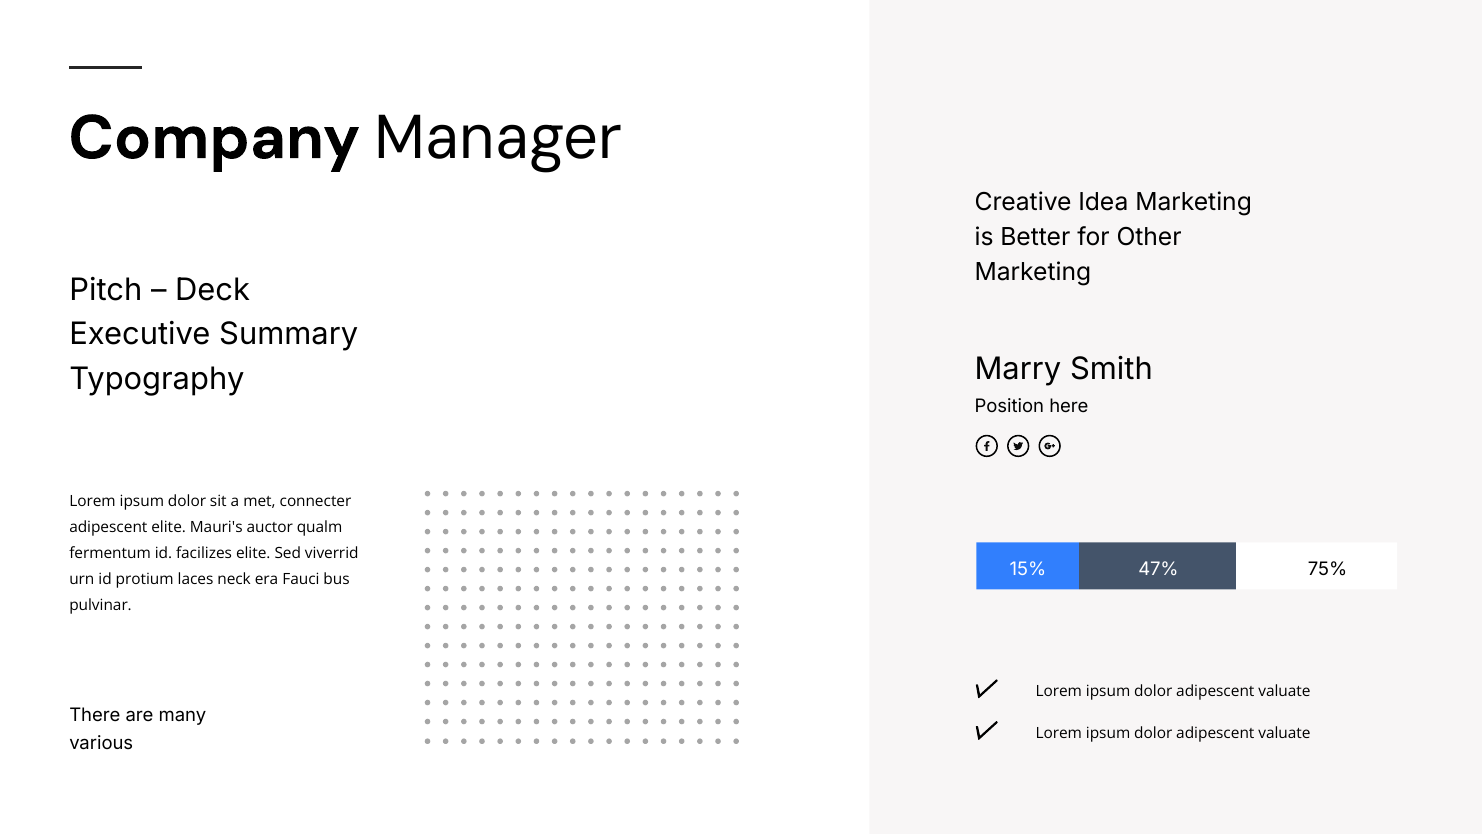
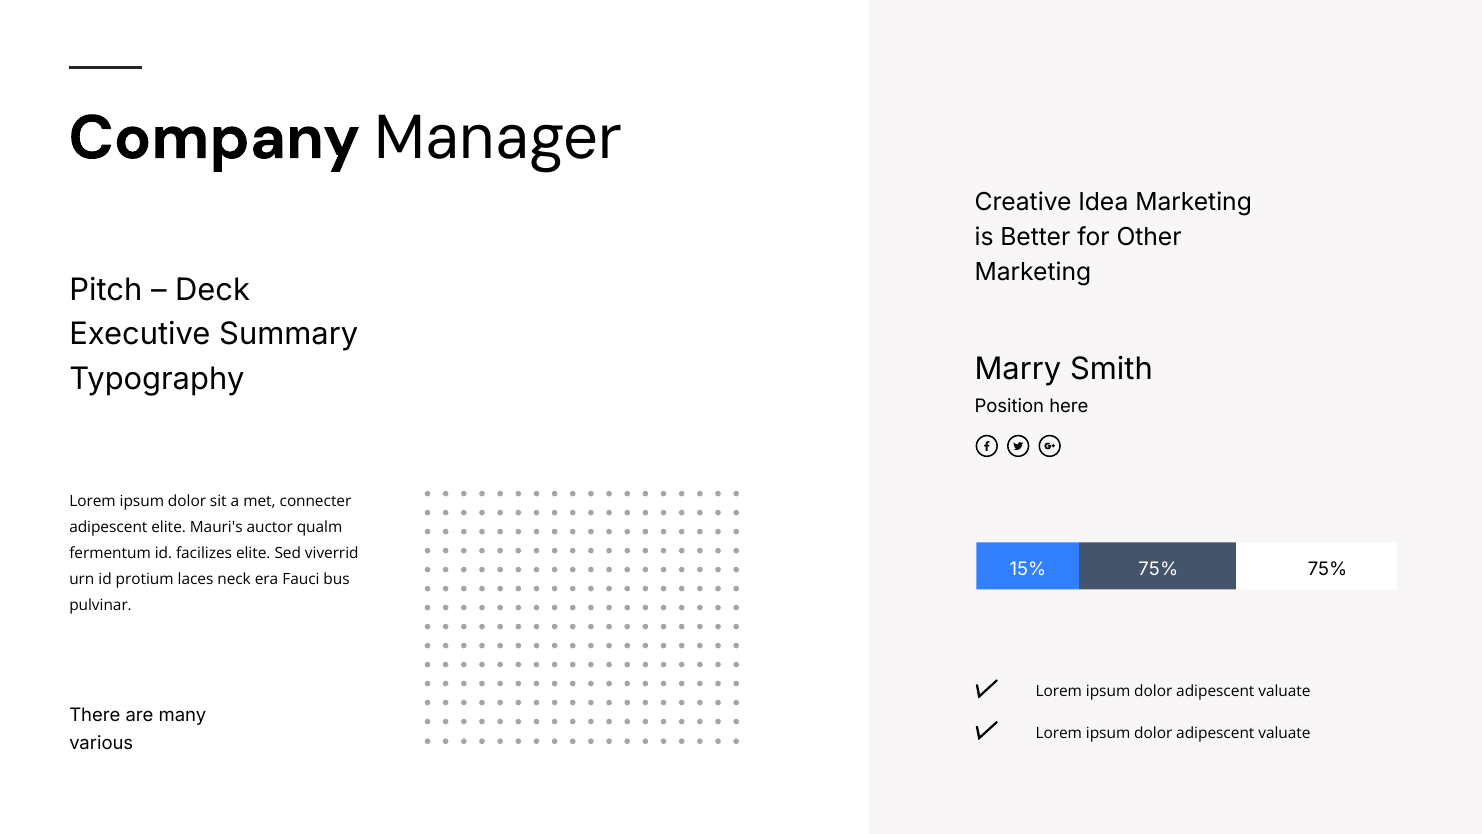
47% at (1158, 569): 47% -> 75%
